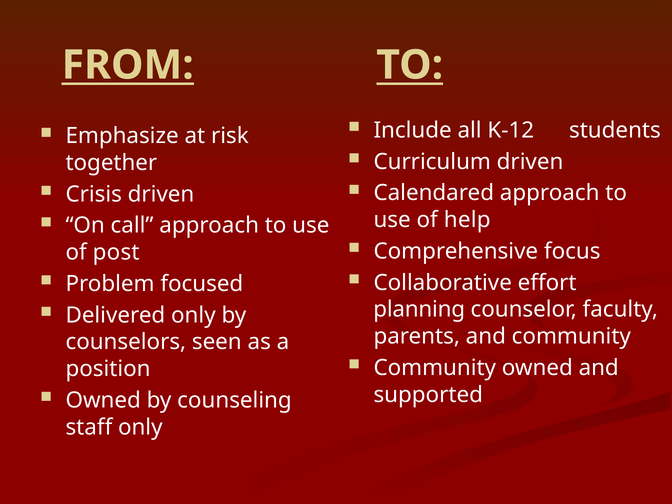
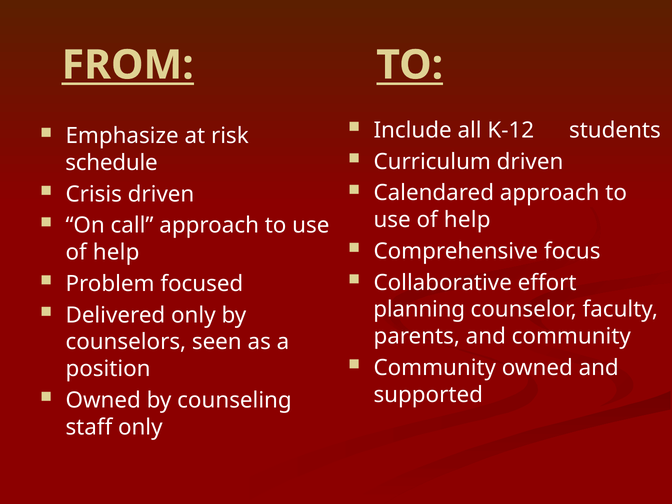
together: together -> schedule
post at (116, 252): post -> help
